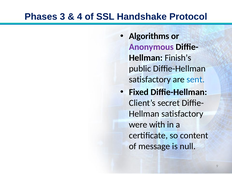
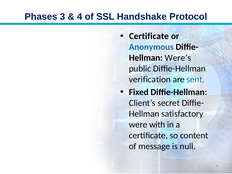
Algorithms at (149, 36): Algorithms -> Certificate
Anonymous colour: purple -> blue
Finish’s: Finish’s -> Were’s
satisfactory at (150, 80): satisfactory -> verification
